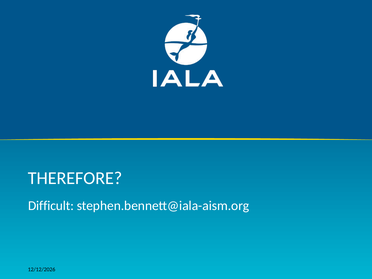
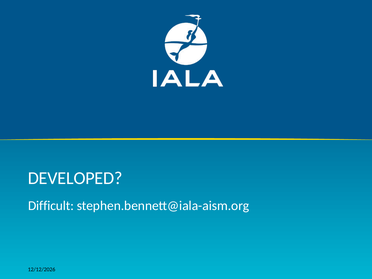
THEREFORE: THEREFORE -> DEVELOPED
